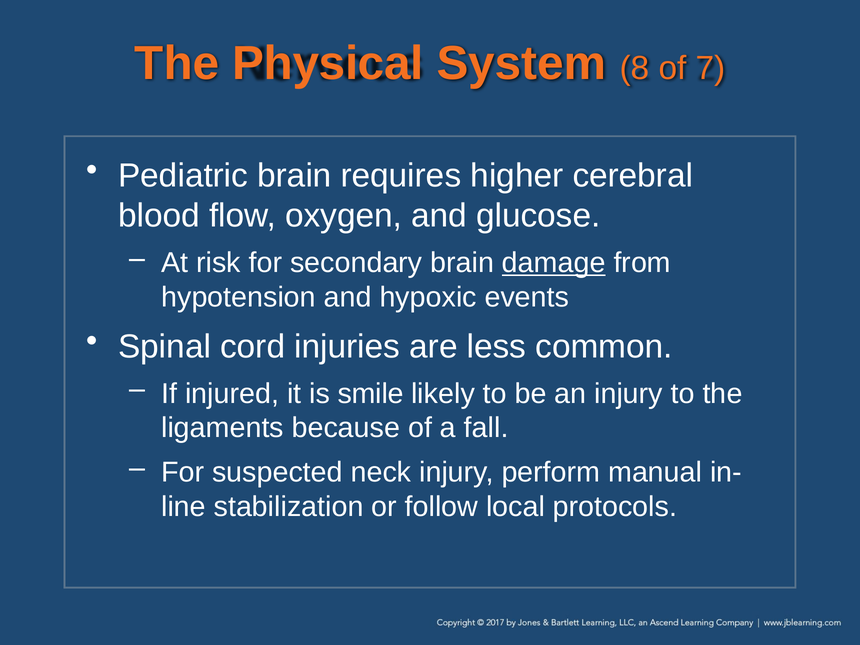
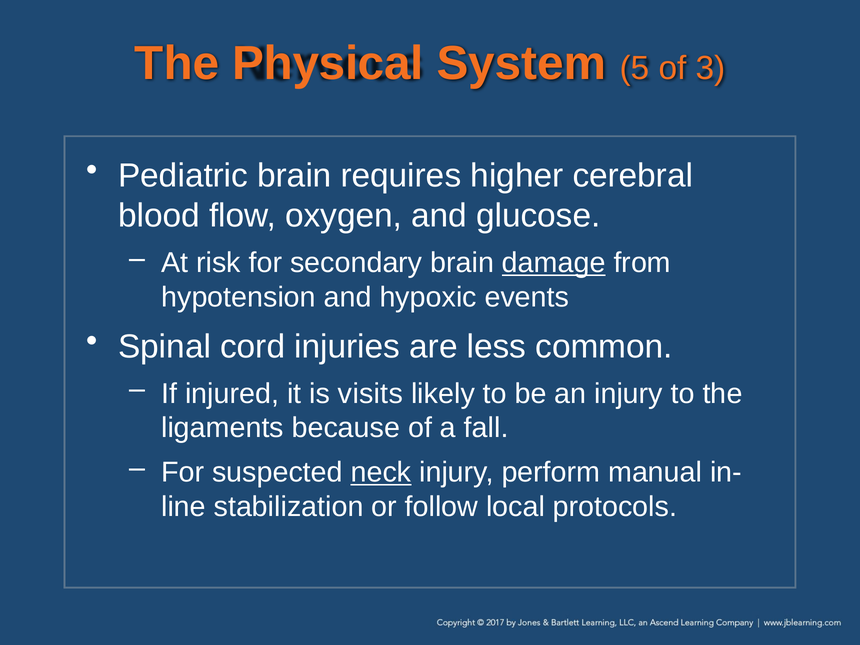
8: 8 -> 5
7: 7 -> 3
smile: smile -> visits
neck underline: none -> present
